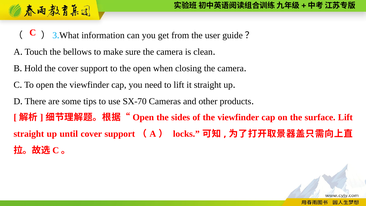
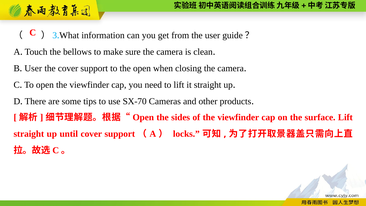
Hold at (33, 68): Hold -> User
